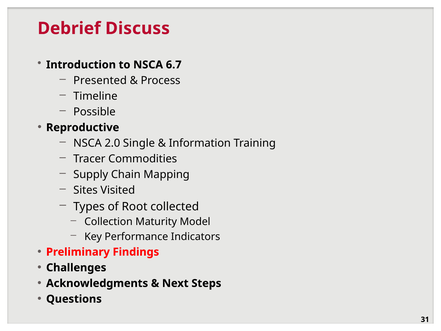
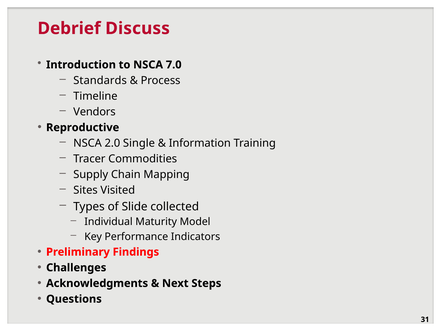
6.7: 6.7 -> 7.0
Presented: Presented -> Standards
Possible: Possible -> Vendors
Root: Root -> Slide
Collection: Collection -> Individual
